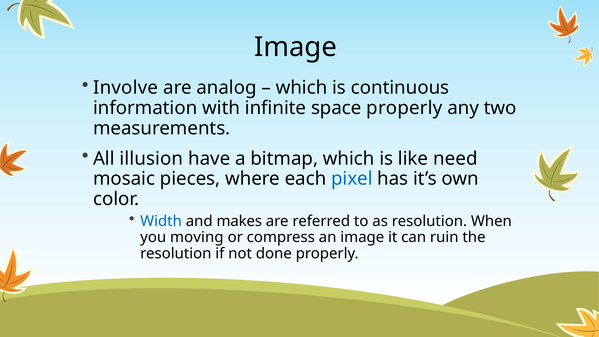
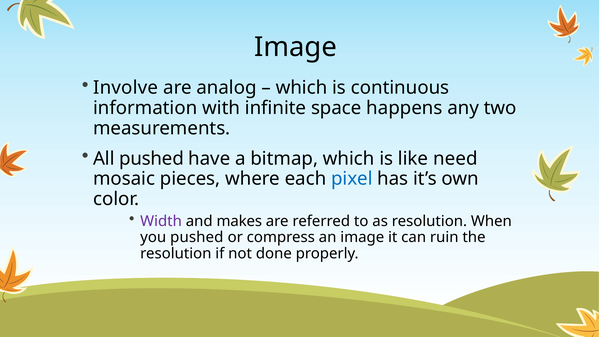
space properly: properly -> happens
All illusion: illusion -> pushed
Width colour: blue -> purple
you moving: moving -> pushed
